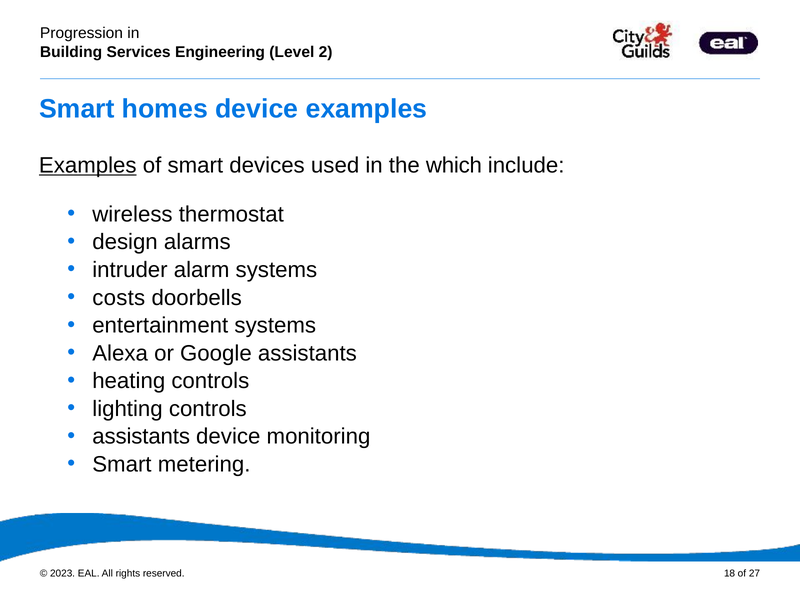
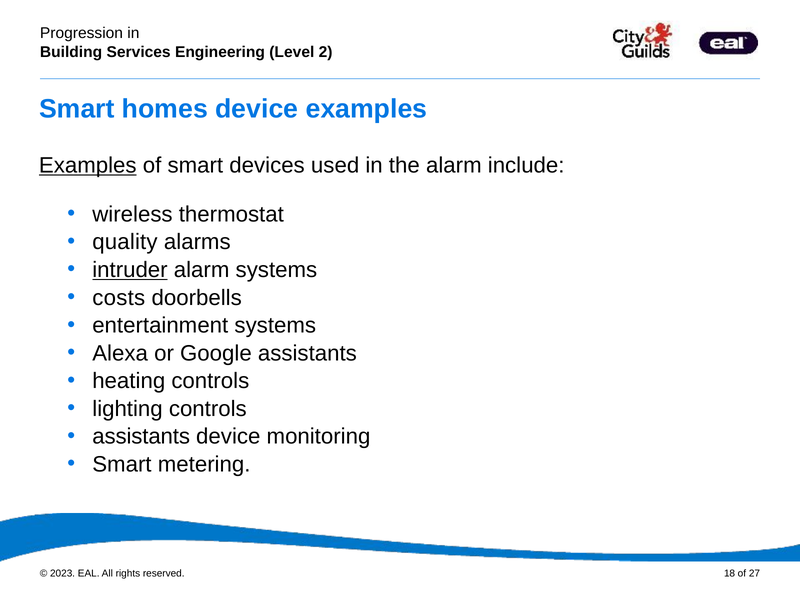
the which: which -> alarm
design: design -> quality
intruder underline: none -> present
